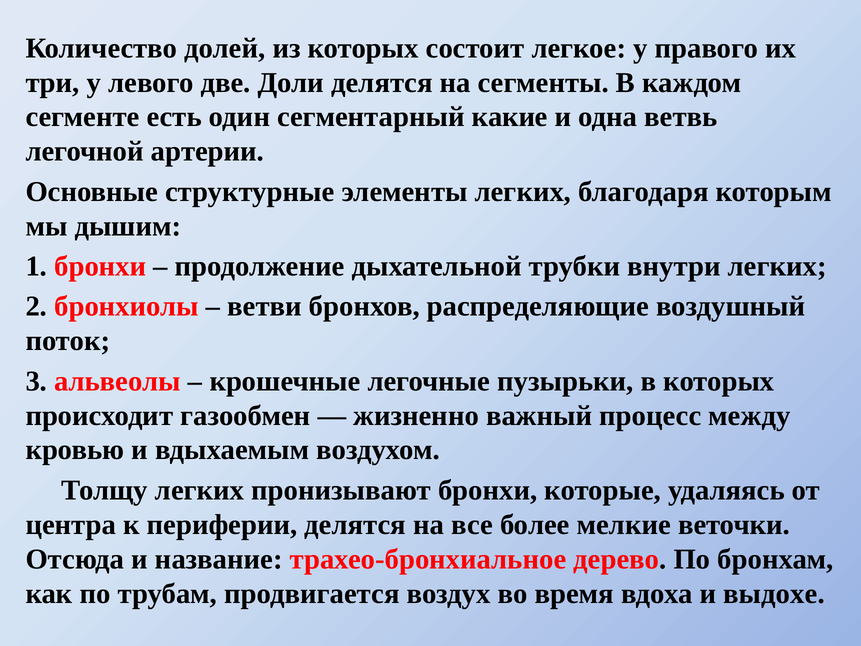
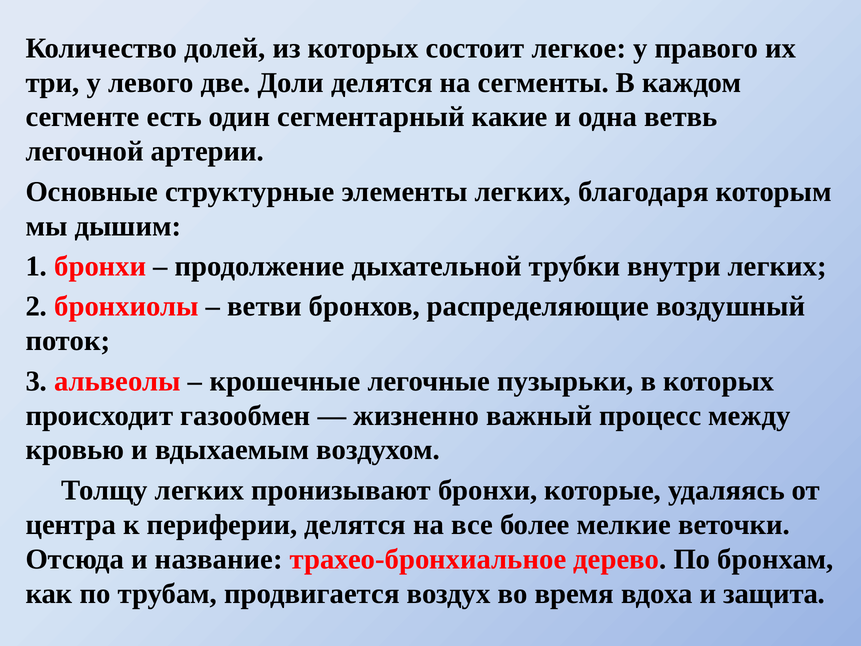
выдохе: выдохе -> защита
